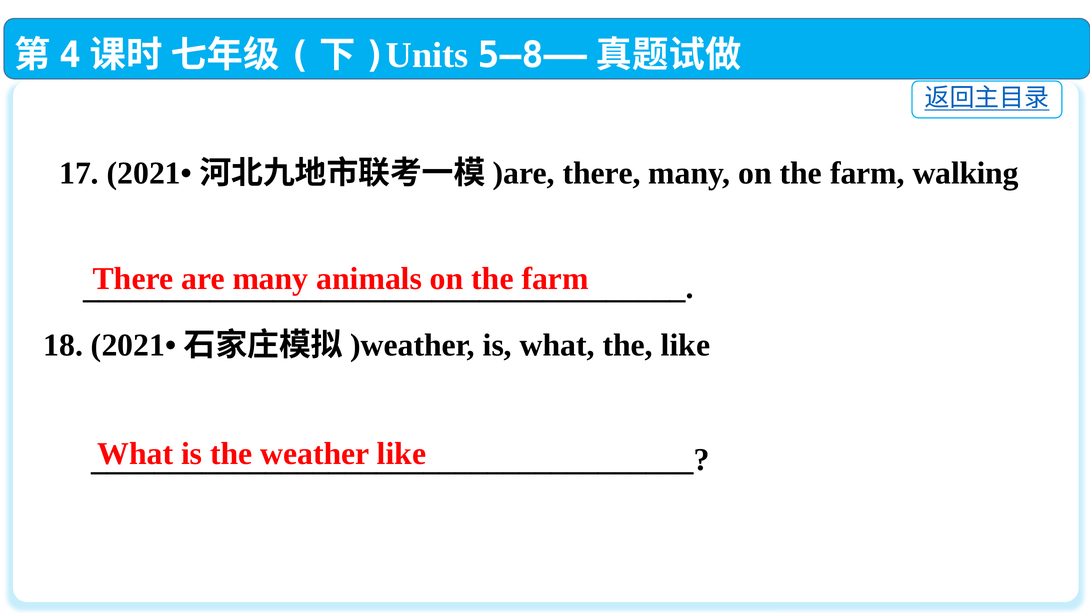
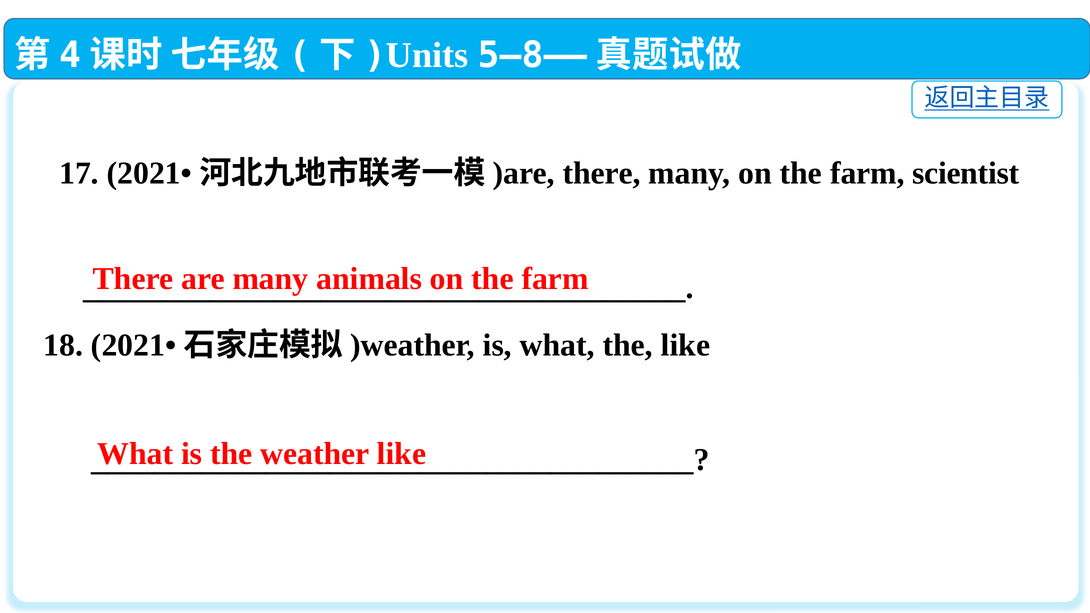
walking: walking -> scientist
